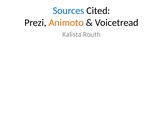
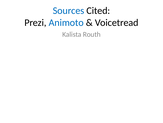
Animoto colour: orange -> blue
